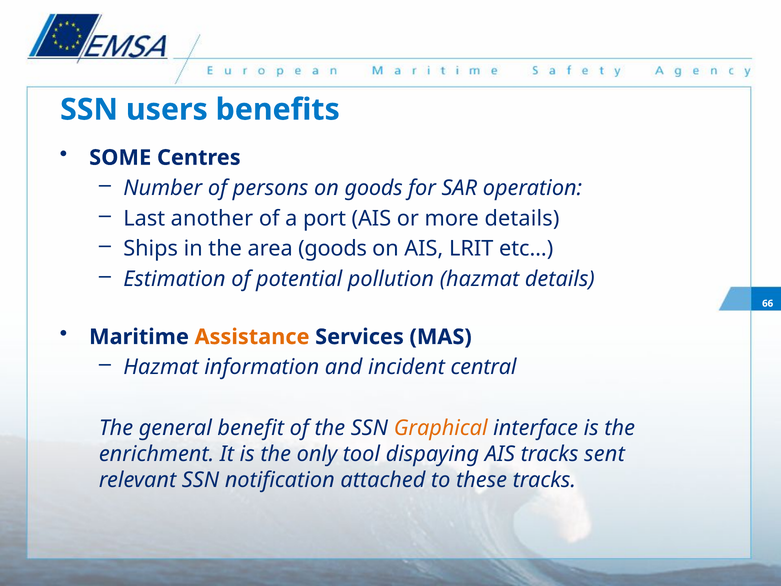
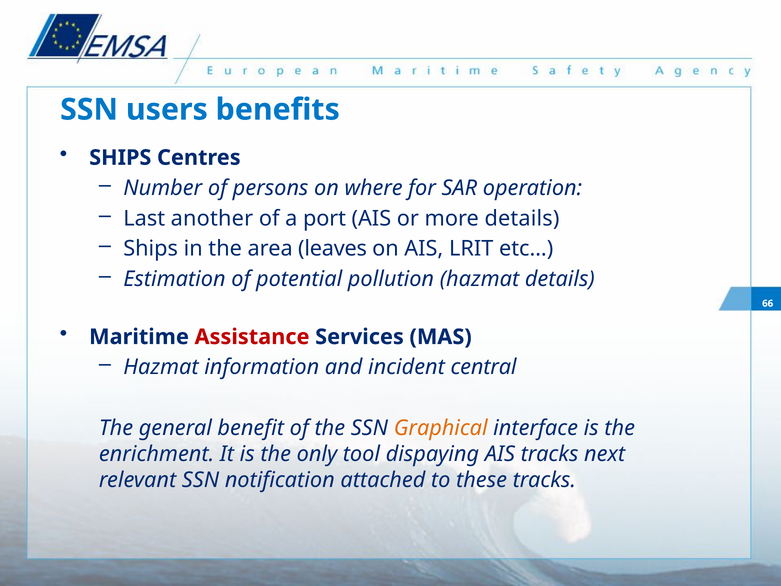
SOME at (120, 158): SOME -> SHIPS
on goods: goods -> where
area goods: goods -> leaves
Assistance colour: orange -> red
sent: sent -> next
